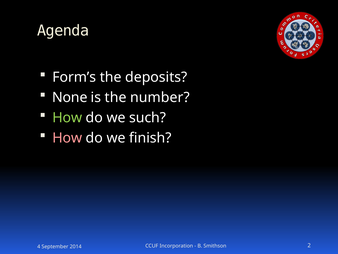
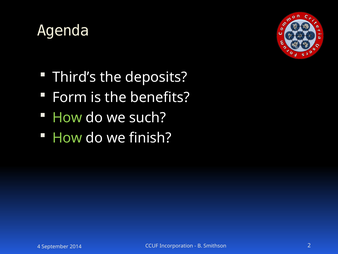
Form’s: Form’s -> Third’s
None: None -> Form
number: number -> benefits
How at (67, 138) colour: pink -> light green
